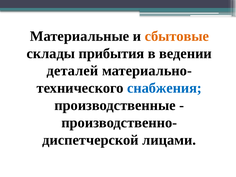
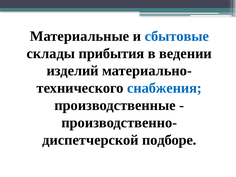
сбытовые colour: orange -> blue
деталей: деталей -> изделий
лицами: лицами -> подборе
